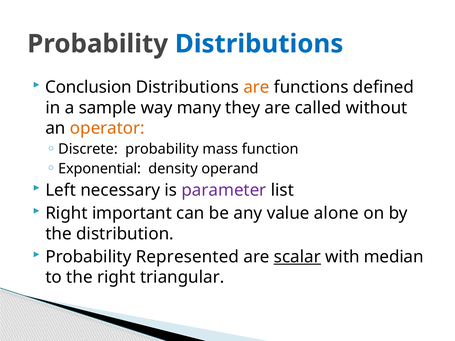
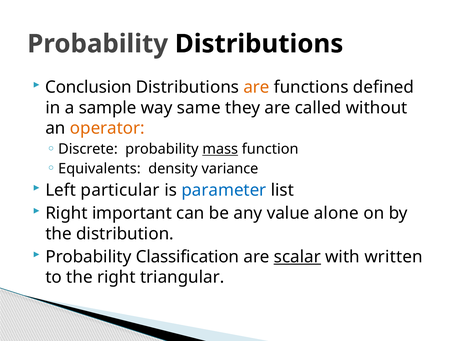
Distributions at (259, 44) colour: blue -> black
many: many -> same
mass underline: none -> present
Exponential: Exponential -> Equivalents
operand: operand -> variance
necessary: necessary -> particular
parameter colour: purple -> blue
Represented: Represented -> Classification
median: median -> written
